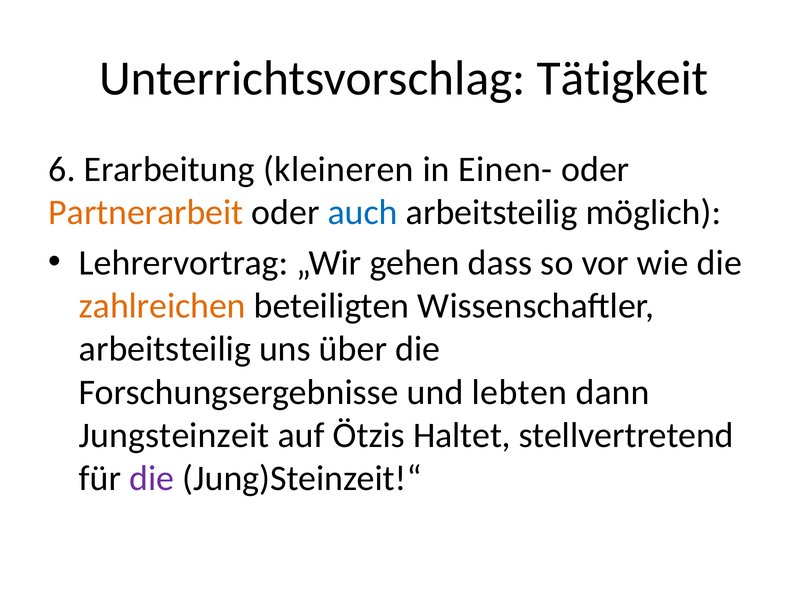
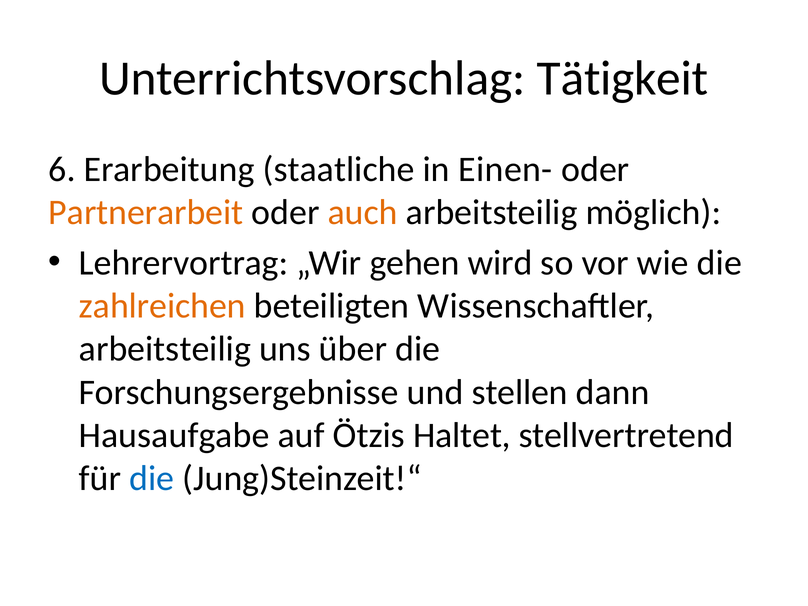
kleineren: kleineren -> staatliche
auch colour: blue -> orange
dass: dass -> wird
lebten: lebten -> stellen
Jungsteinzeit: Jungsteinzeit -> Hausaufgabe
die at (152, 478) colour: purple -> blue
